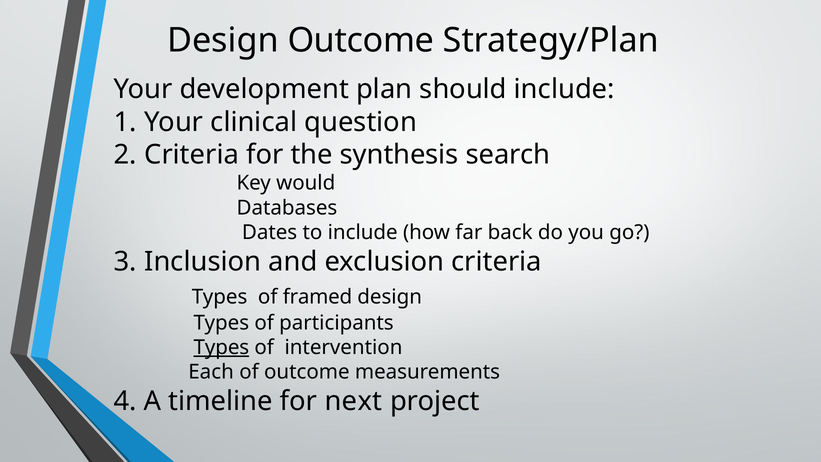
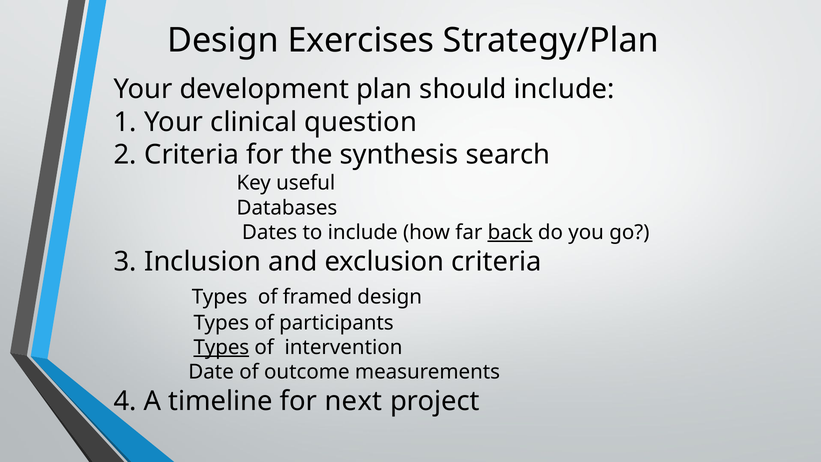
Design Outcome: Outcome -> Exercises
would: would -> useful
back underline: none -> present
Each: Each -> Date
